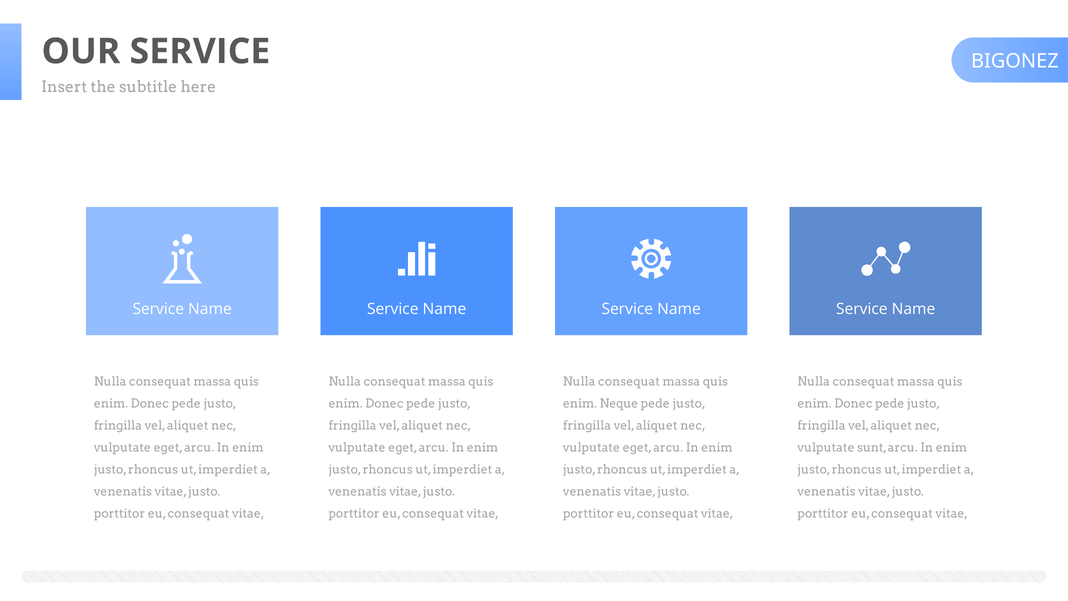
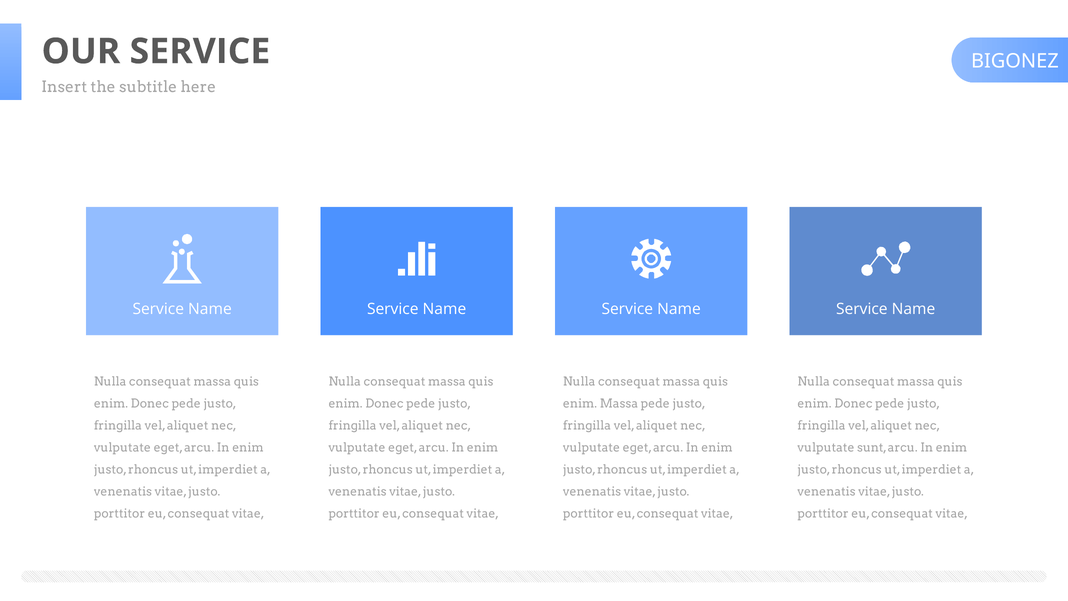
enim Neque: Neque -> Massa
